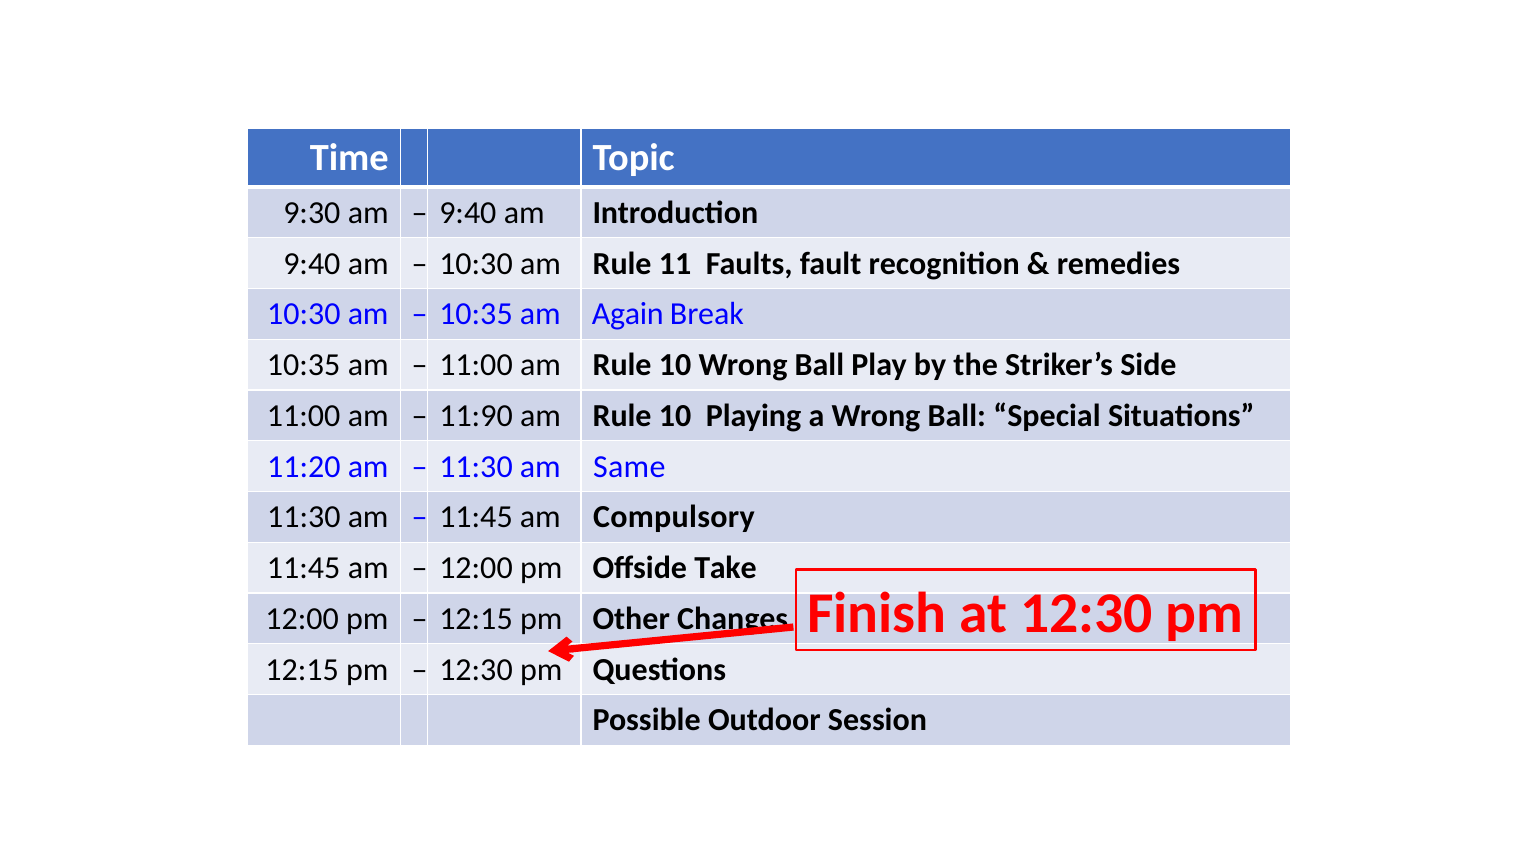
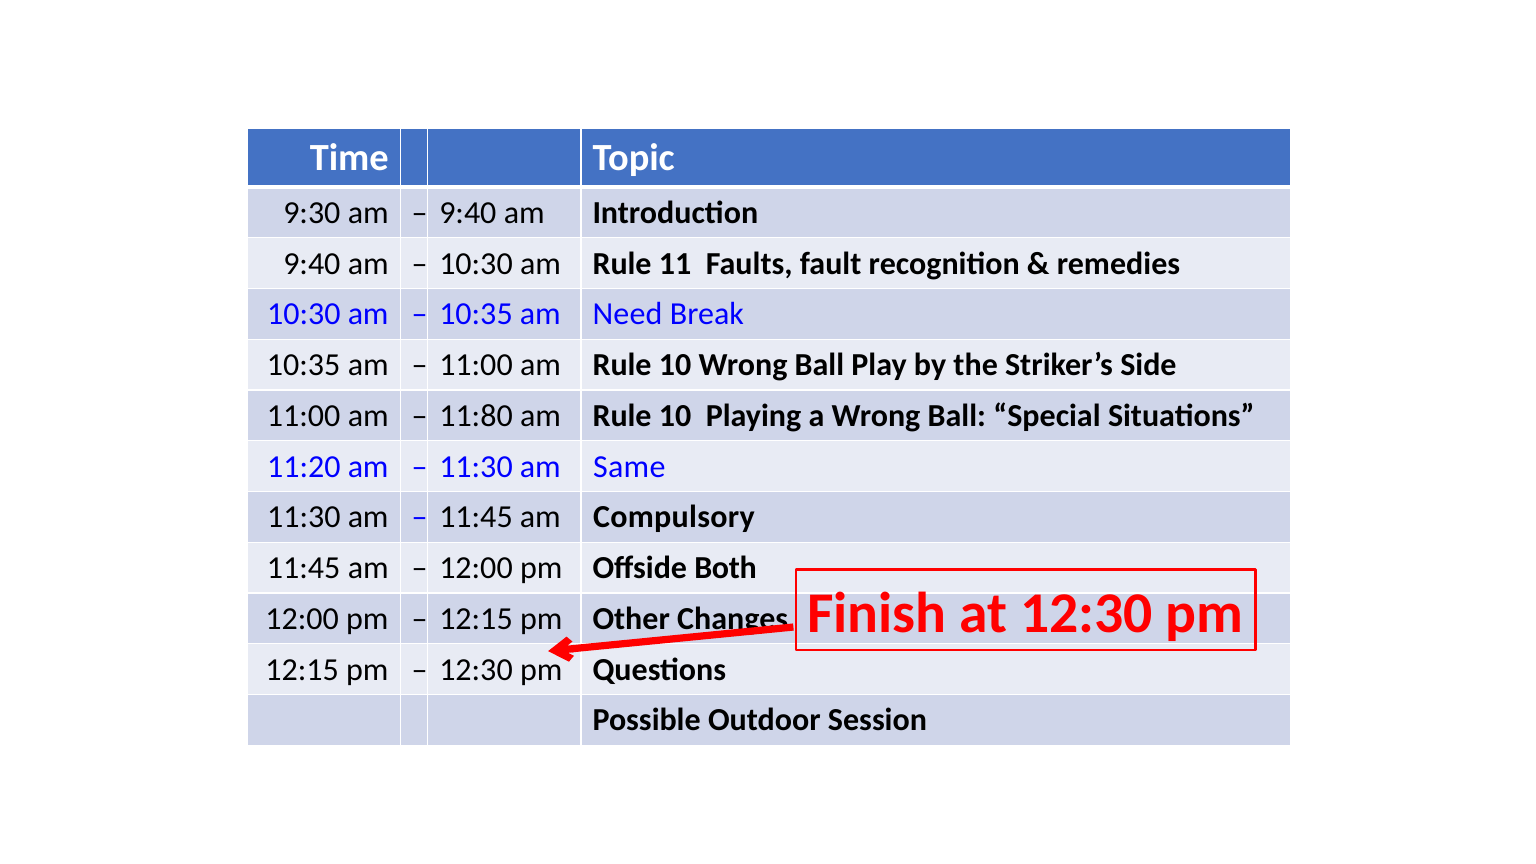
Again: Again -> Need
11:90: 11:90 -> 11:80
Take: Take -> Both
